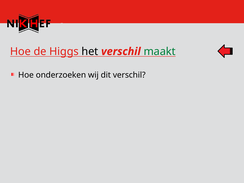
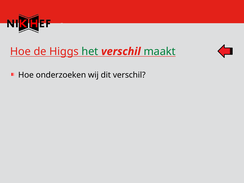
het colour: black -> green
